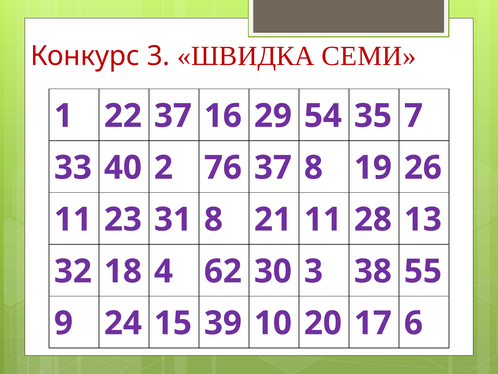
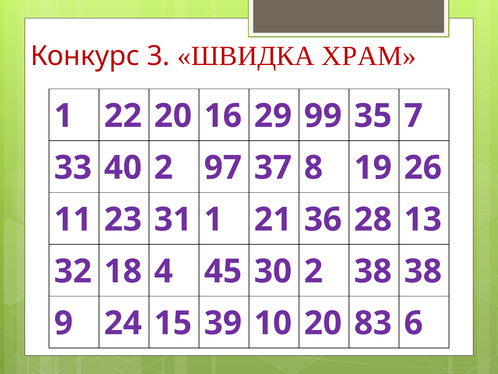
СЕМИ: СЕМИ -> ХРАМ
22 37: 37 -> 20
54: 54 -> 99
76: 76 -> 97
31 8: 8 -> 1
21 11: 11 -> 36
62: 62 -> 45
30 3: 3 -> 2
38 55: 55 -> 38
17: 17 -> 83
